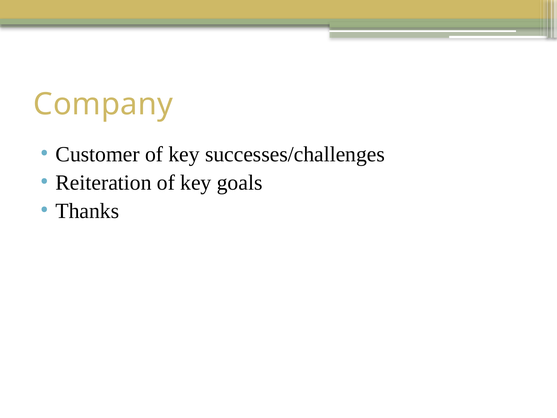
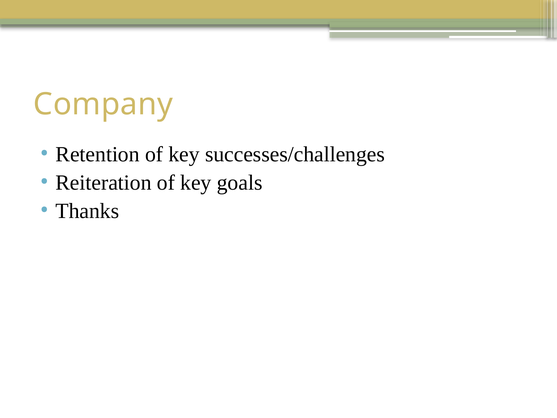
Customer: Customer -> Retention
